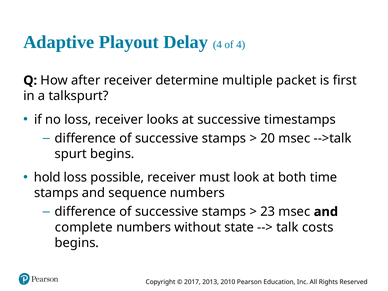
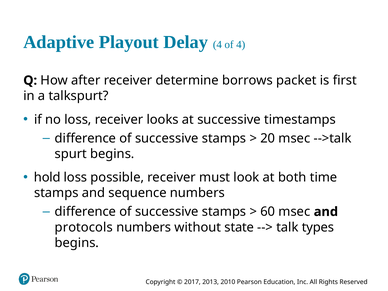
multiple: multiple -> borrows
23: 23 -> 60
complete: complete -> protocols
costs: costs -> types
